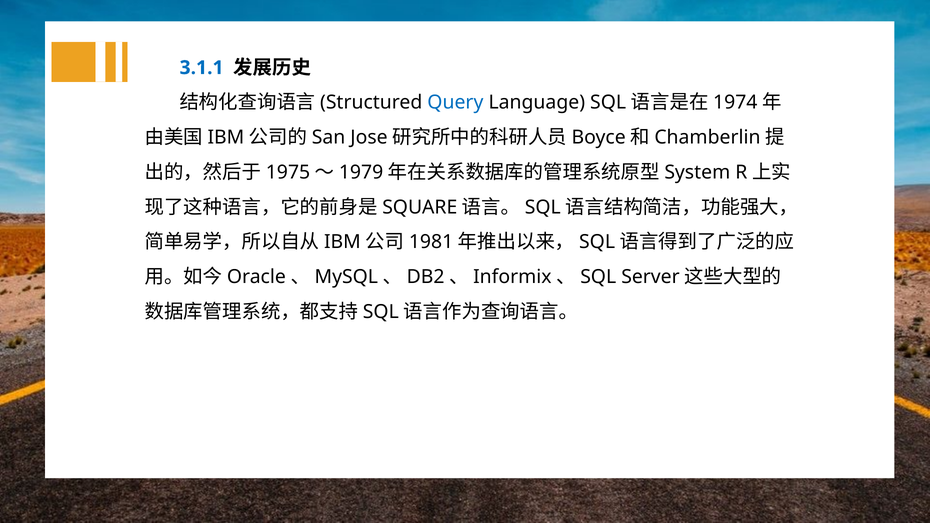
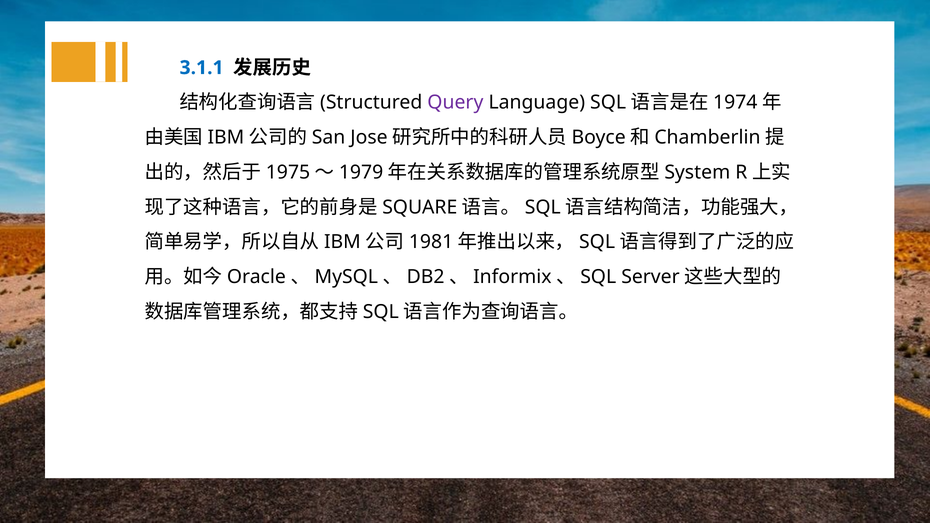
Query colour: blue -> purple
